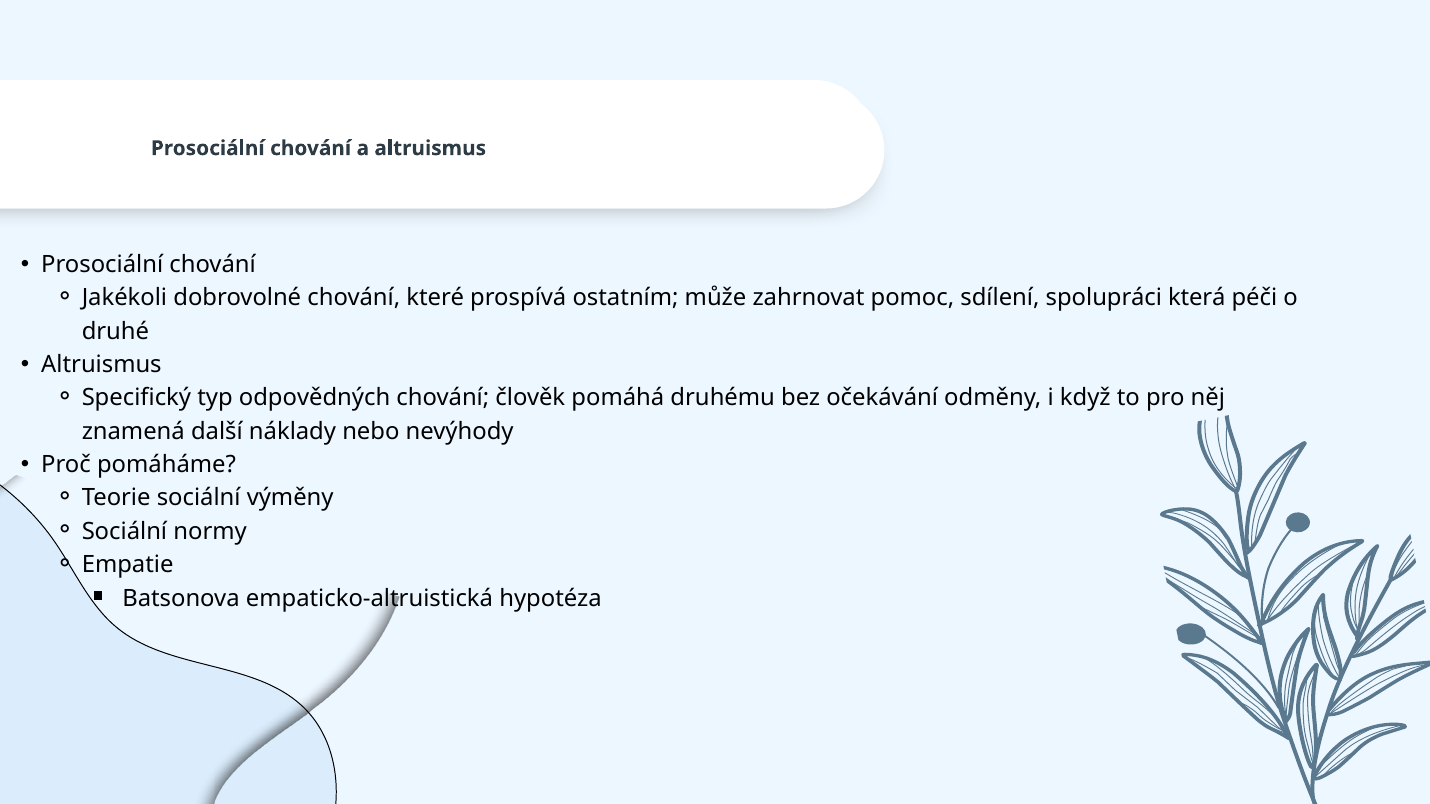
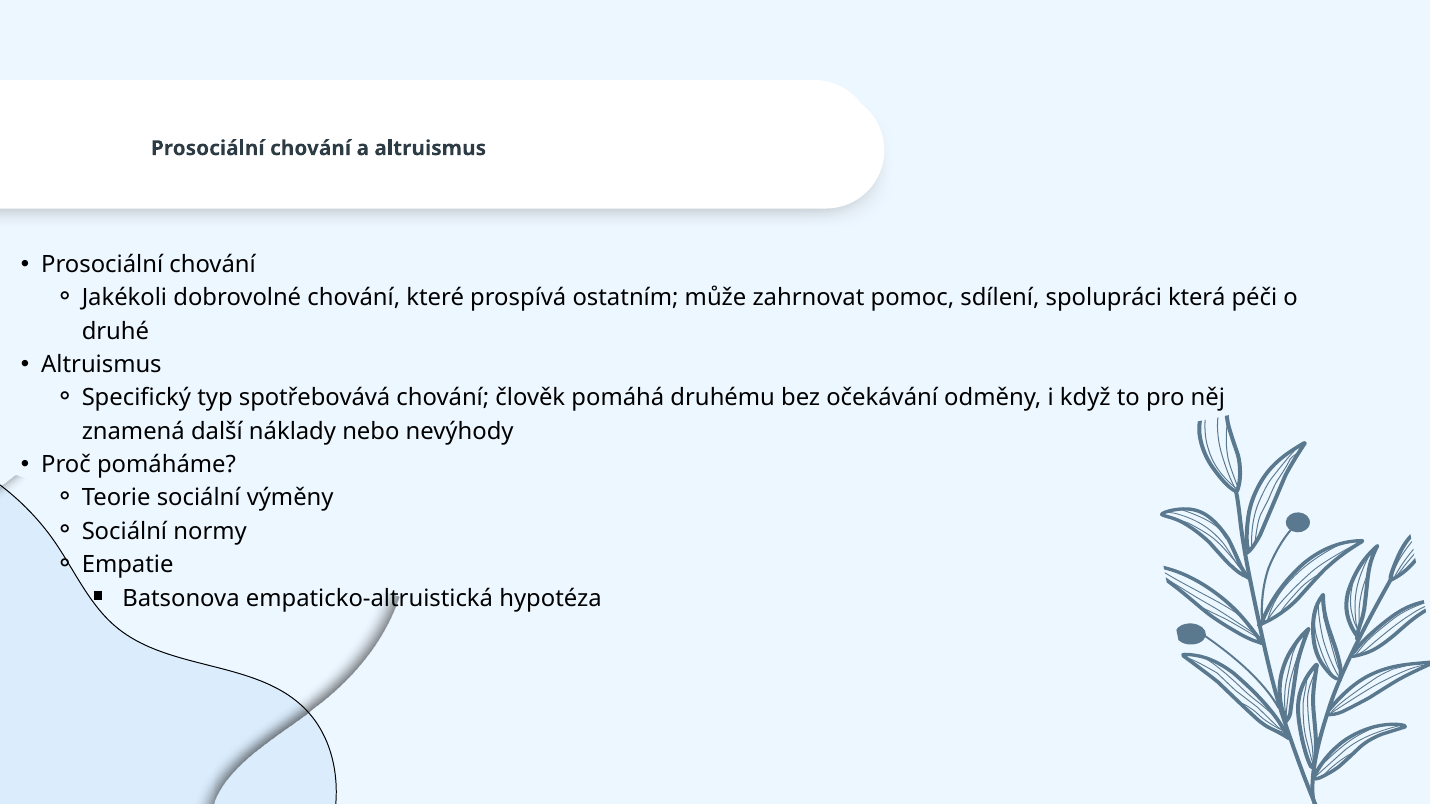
odpovědných: odpovědných -> spotřebovává
